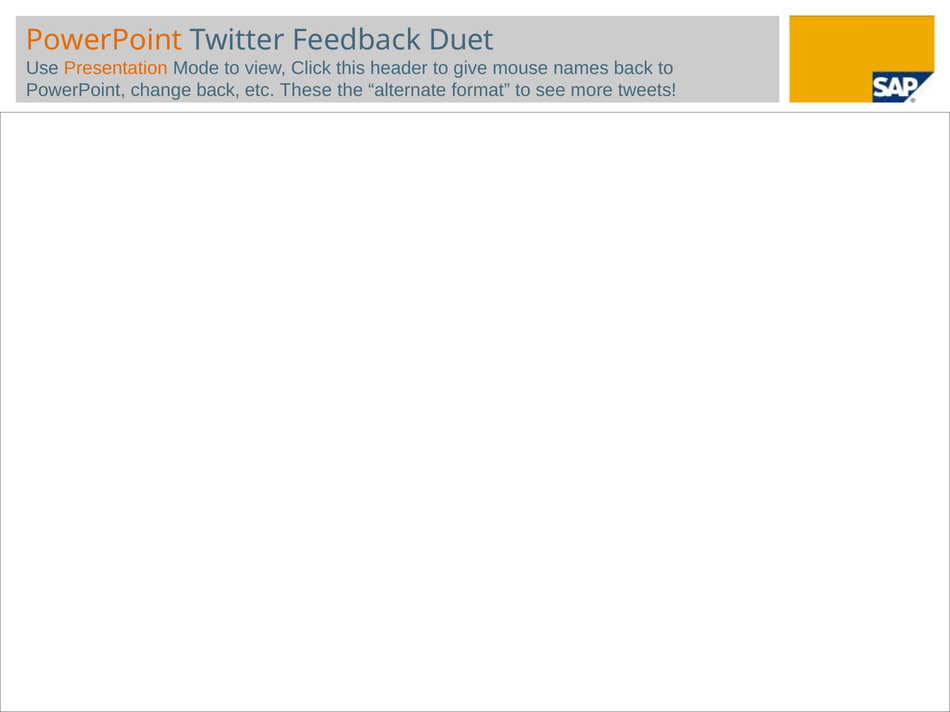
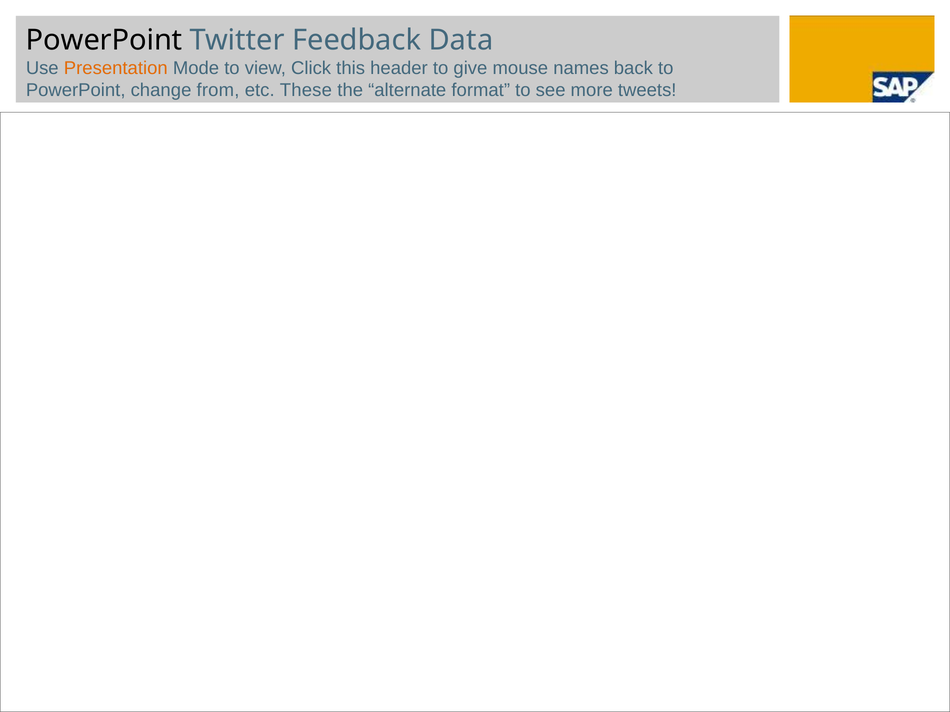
PowerPoint at (104, 40) colour: orange -> black
Duet: Duet -> Data
change back: back -> from
